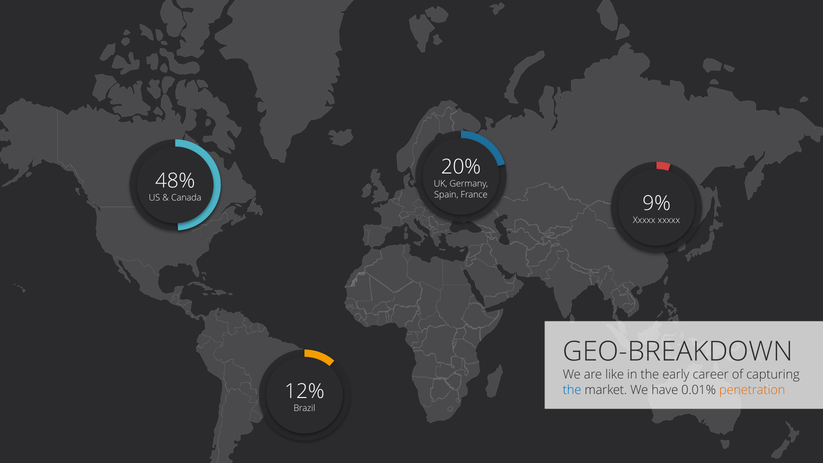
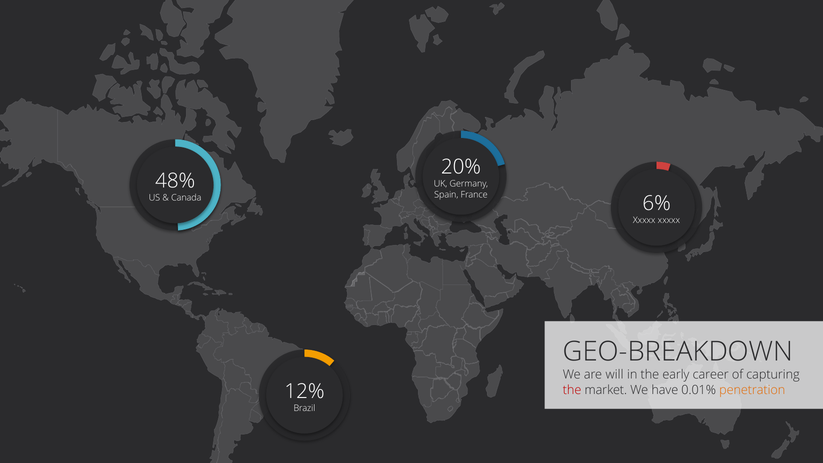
9%: 9% -> 6%
like: like -> will
the at (572, 390) colour: blue -> red
